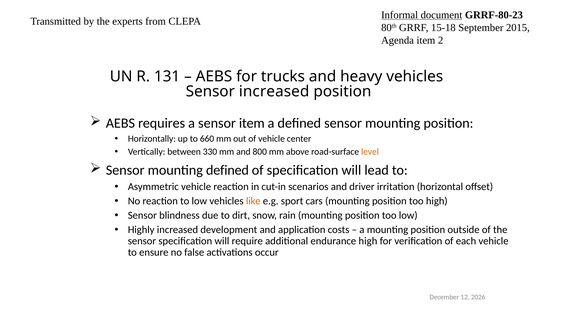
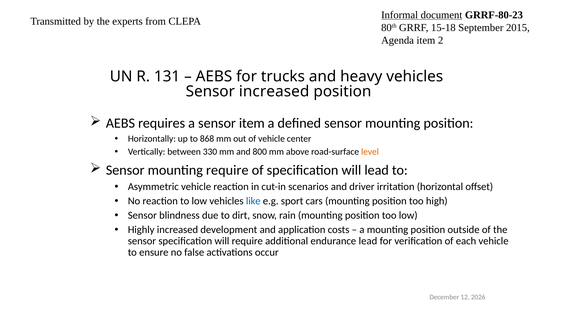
660: 660 -> 868
mounting defined: defined -> require
like colour: orange -> blue
endurance high: high -> lead
